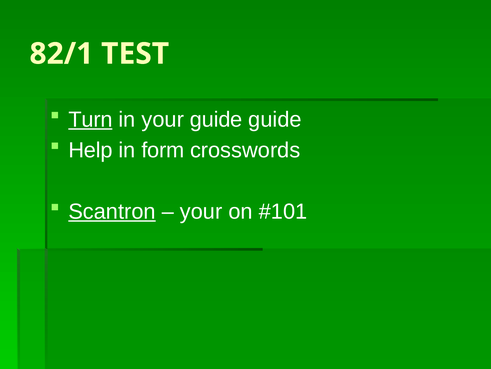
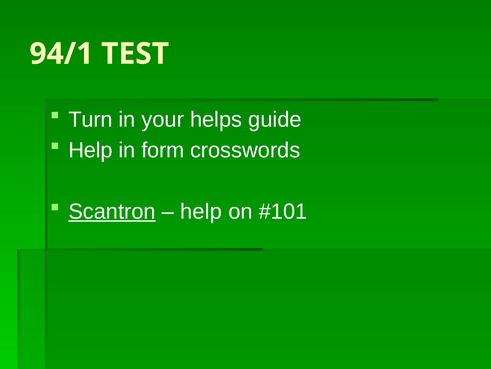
82/1: 82/1 -> 94/1
Turn underline: present -> none
your guide: guide -> helps
your at (201, 211): your -> help
